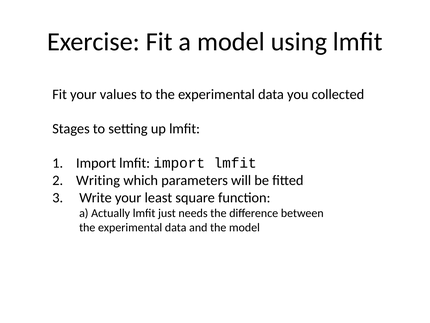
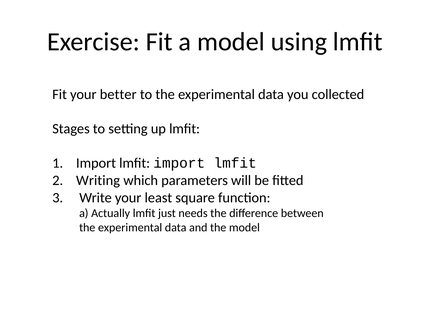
values: values -> better
